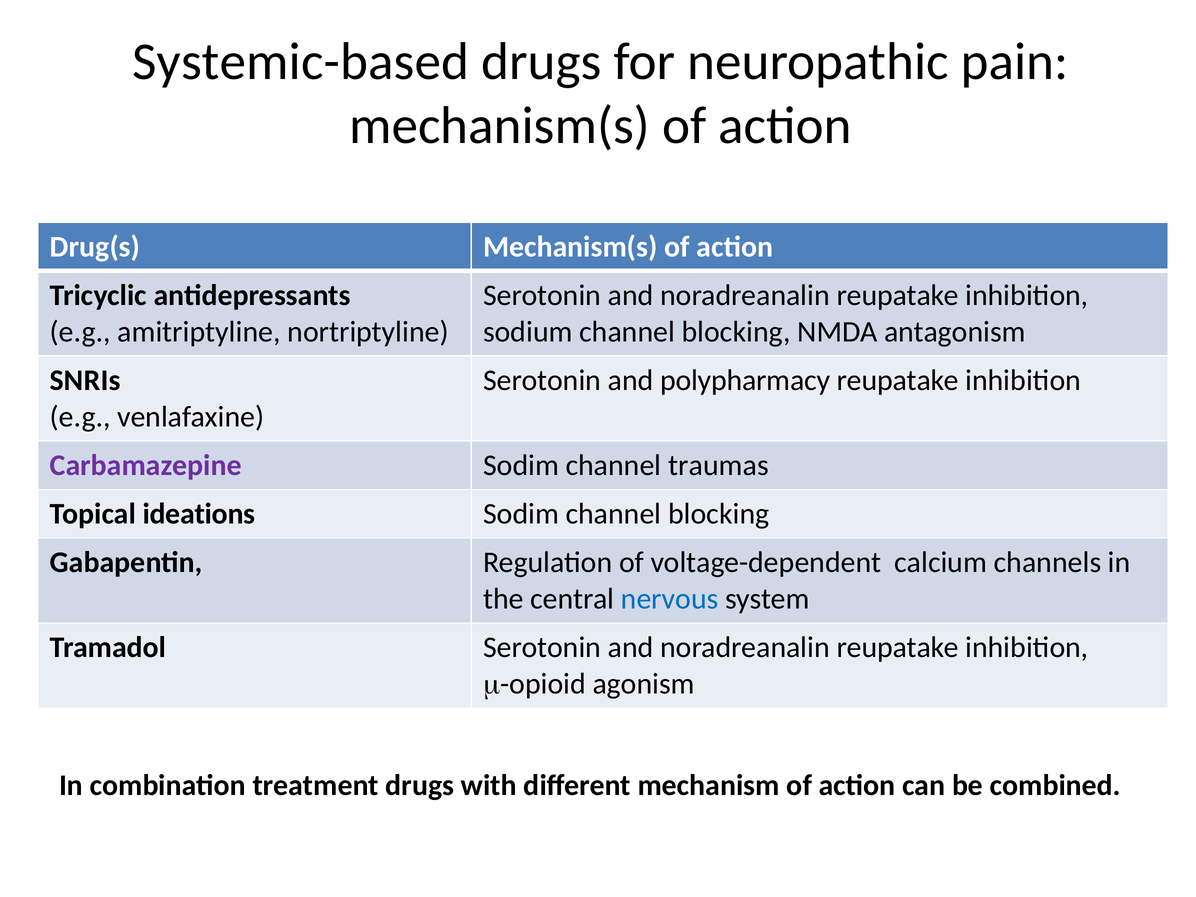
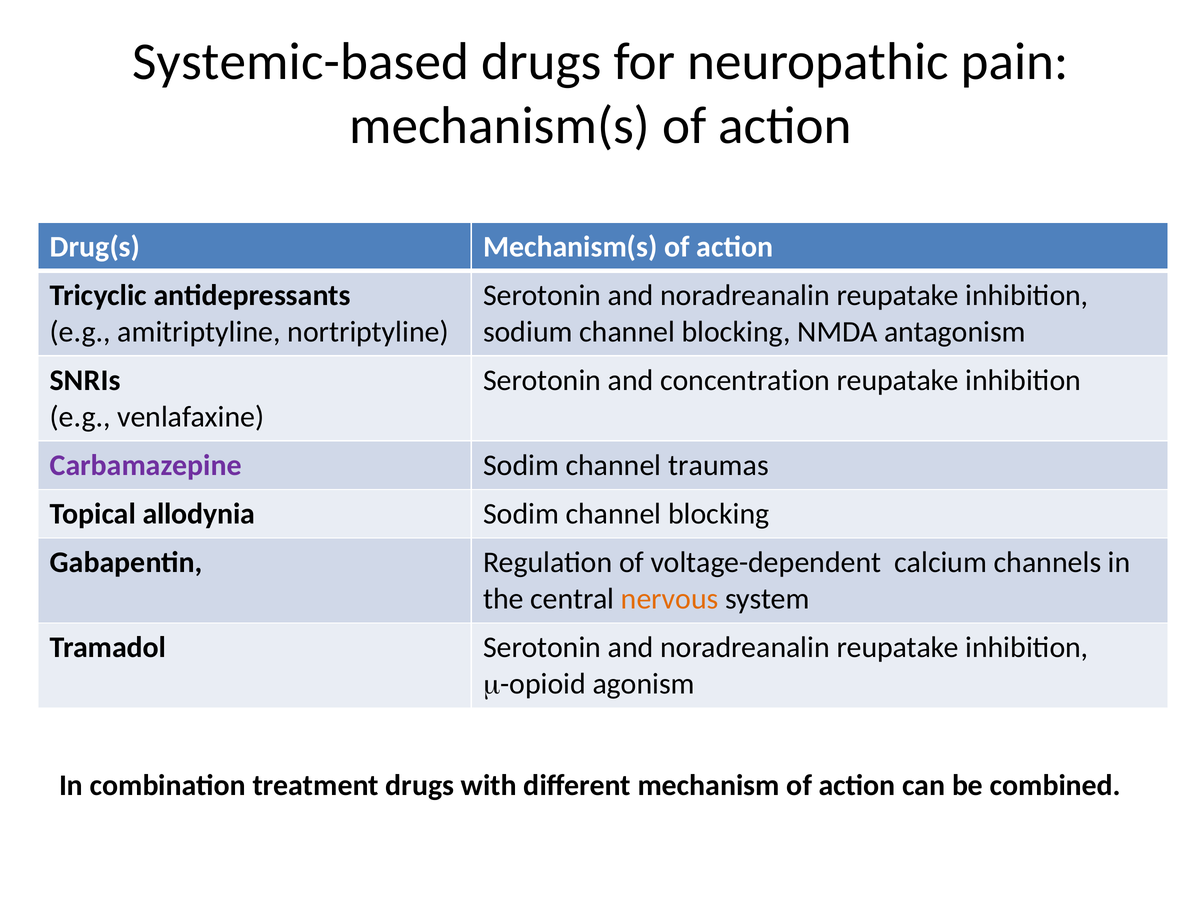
polypharmacy: polypharmacy -> concentration
ideations: ideations -> allodynia
nervous colour: blue -> orange
